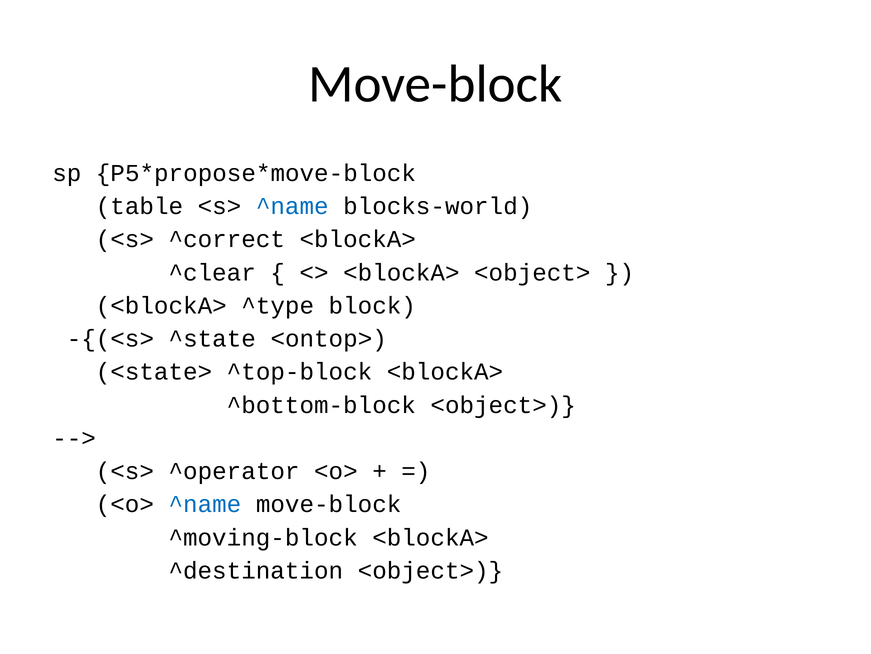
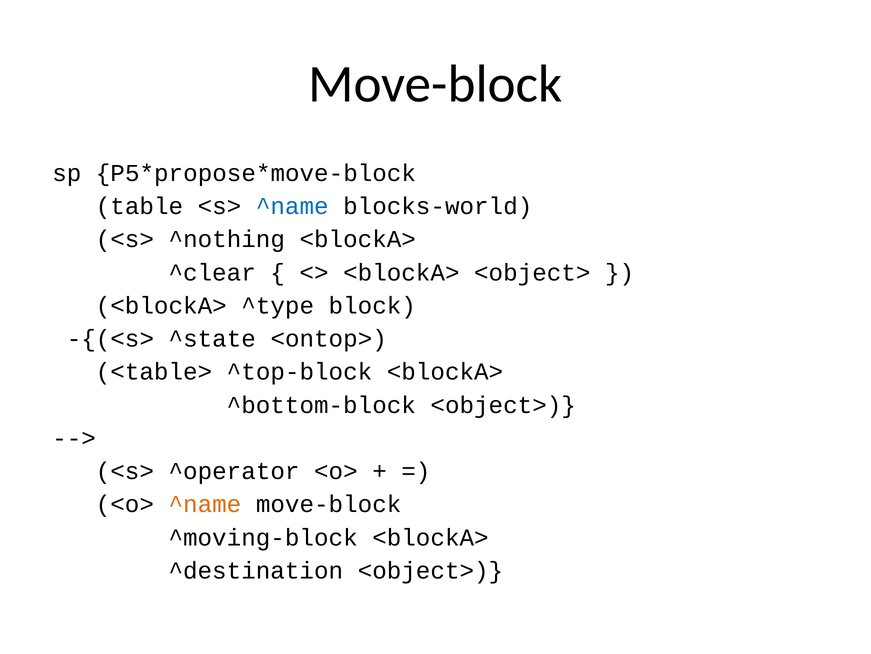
^correct: ^correct -> ^nothing
<state>: <state> -> <table>
^name at (205, 504) colour: blue -> orange
